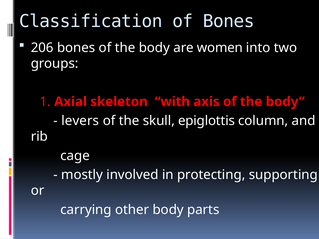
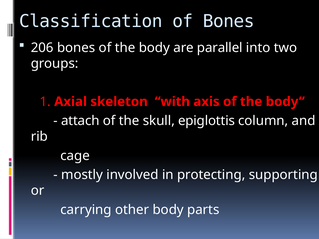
women: women -> parallel
levers: levers -> attach
